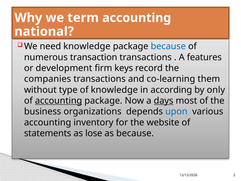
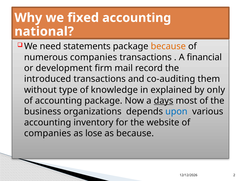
term: term -> fixed
need knowledge: knowledge -> statements
because at (168, 46) colour: blue -> orange
numerous transaction: transaction -> companies
features: features -> financial
keys: keys -> mail
companies: companies -> introduced
co-learning: co-learning -> co-auditing
according: according -> explained
accounting at (59, 101) underline: present -> none
statements at (48, 133): statements -> companies
